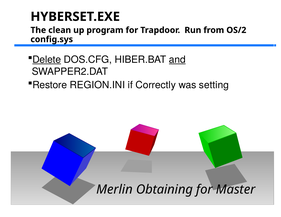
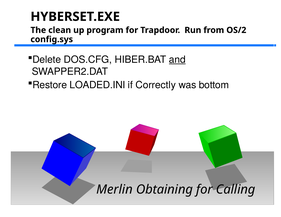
Delete underline: present -> none
REGION.INI: REGION.INI -> LOADED.INI
setting: setting -> bottom
Master: Master -> Calling
